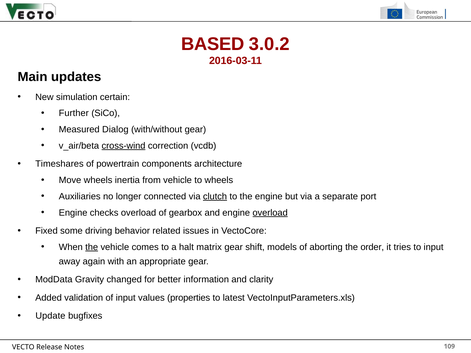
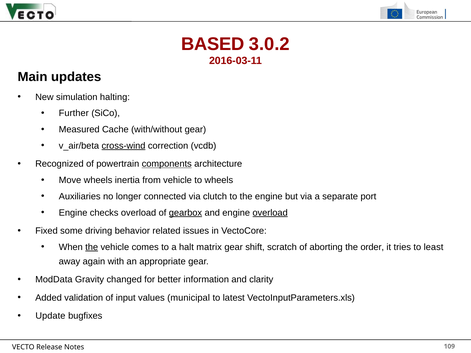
certain: certain -> halting
Dialog: Dialog -> Cache
Timeshares: Timeshares -> Recognized
components underline: none -> present
clutch underline: present -> none
gearbox underline: none -> present
models: models -> scratch
to input: input -> least
properties: properties -> municipal
